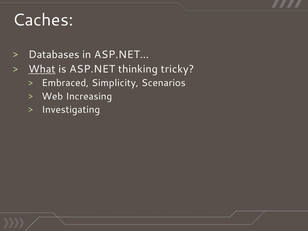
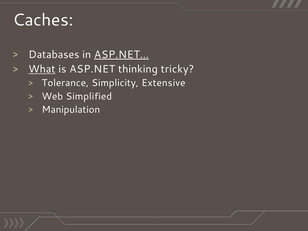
ASP.NET… underline: none -> present
Embraced: Embraced -> Tolerance
Scenarios: Scenarios -> Extensive
Increasing: Increasing -> Simplified
Investigating: Investigating -> Manipulation
